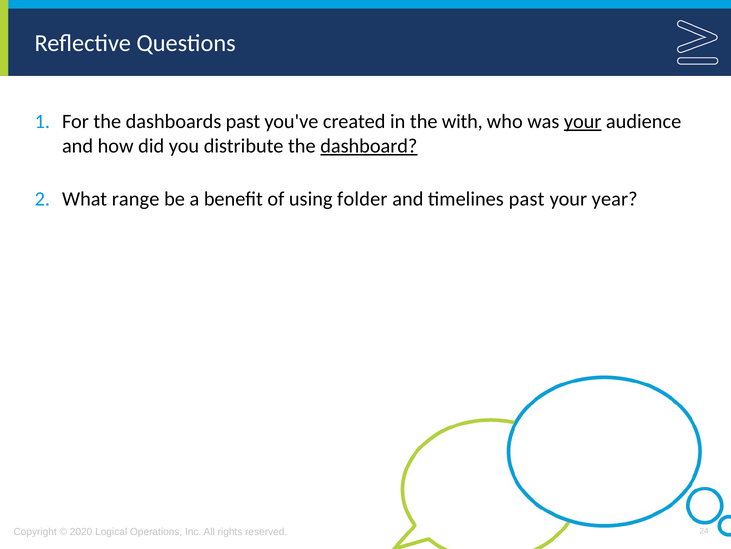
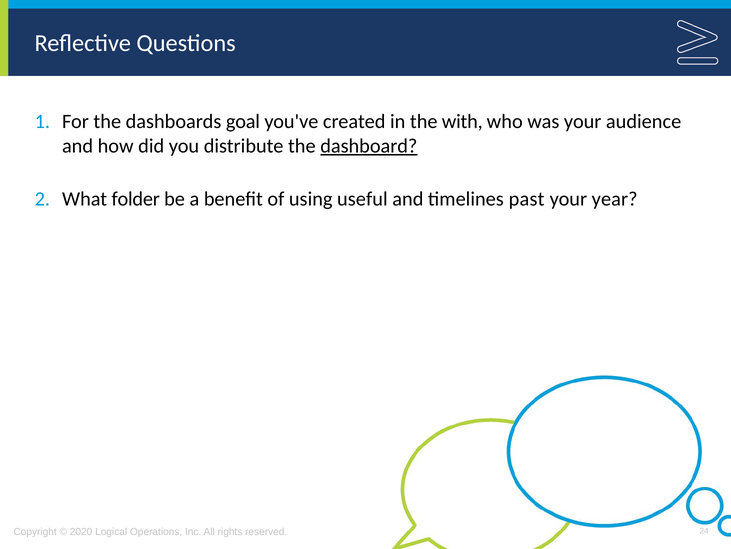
dashboards past: past -> goal
your at (583, 121) underline: present -> none
range: range -> folder
folder: folder -> useful
